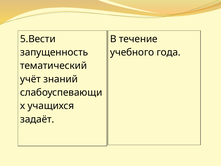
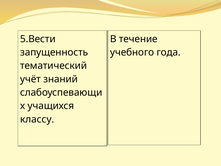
задаёт: задаёт -> классу
